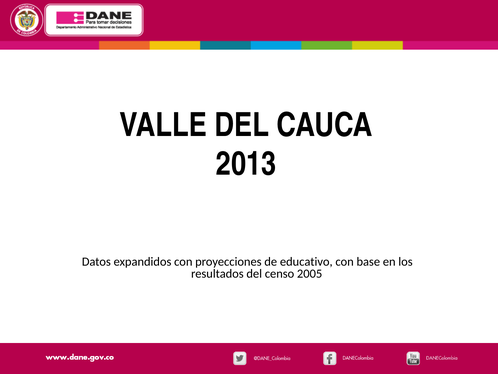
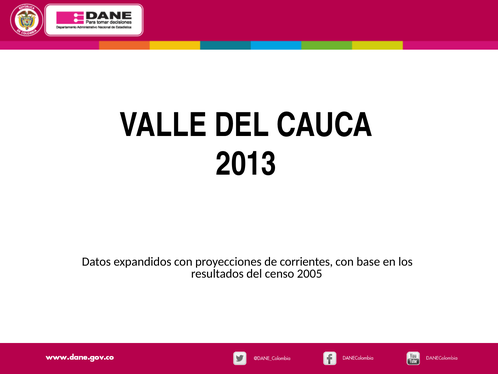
educativo: educativo -> corrientes
